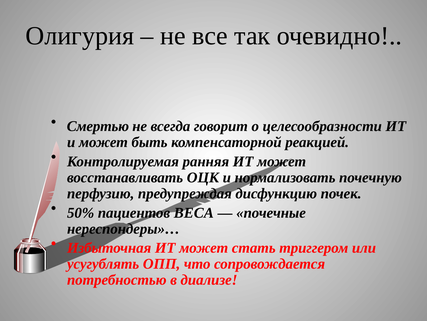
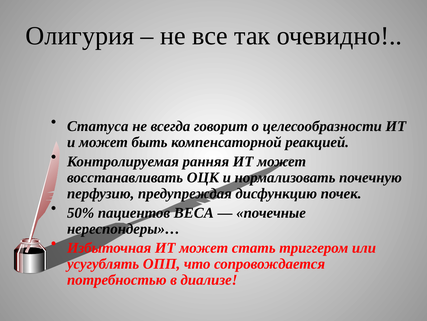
Смертью: Смертью -> Статуса
